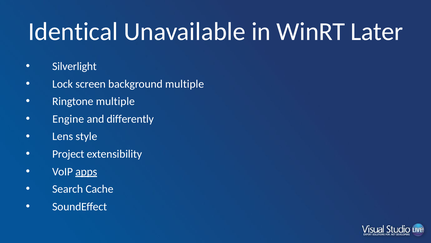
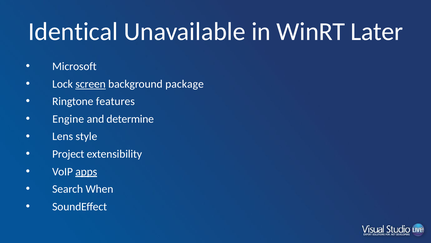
Silverlight: Silverlight -> Microsoft
screen underline: none -> present
background multiple: multiple -> package
Ringtone multiple: multiple -> features
differently: differently -> determine
Cache: Cache -> When
